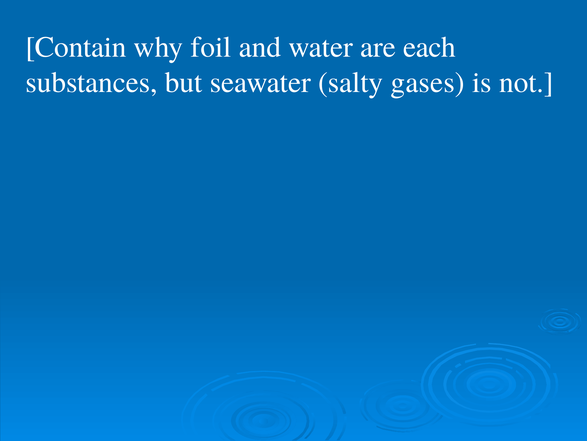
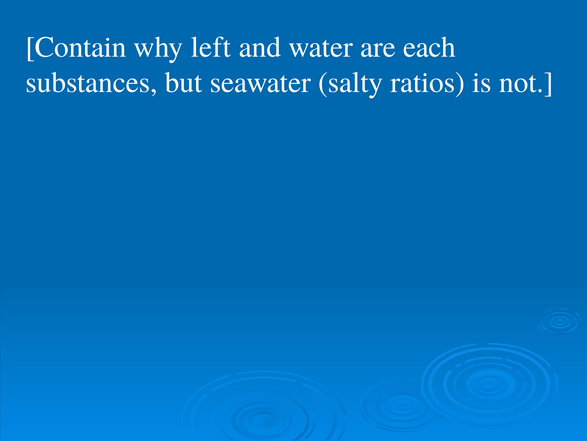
foil: foil -> left
gases: gases -> ratios
